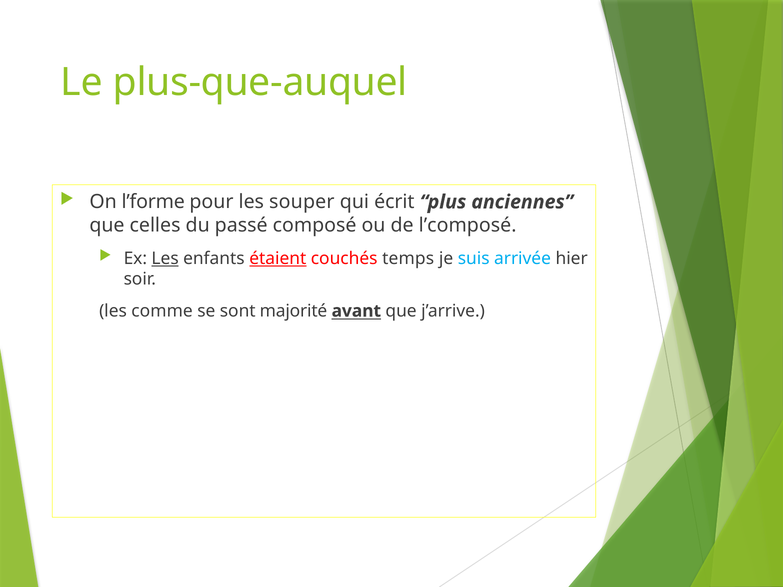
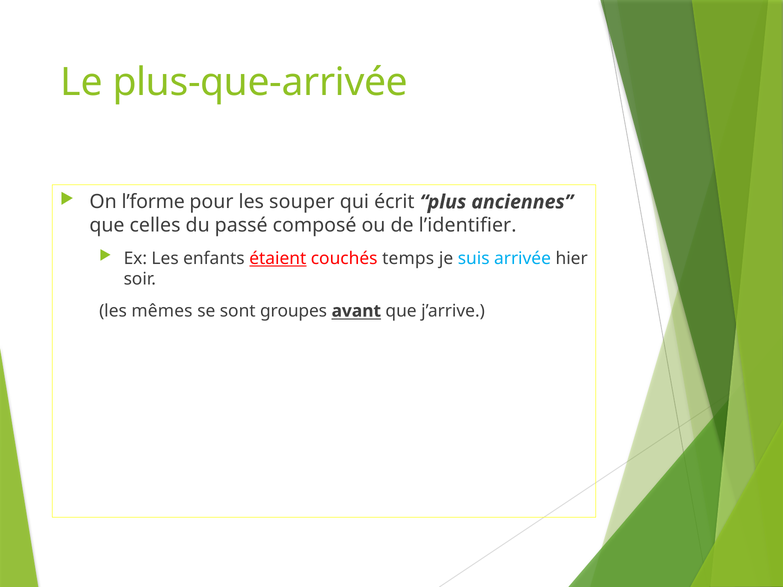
plus-que-auquel: plus-que-auquel -> plus-que-arrivée
l’composé: l’composé -> l’identifier
Les at (165, 258) underline: present -> none
comme: comme -> mêmes
majorité: majorité -> groupes
